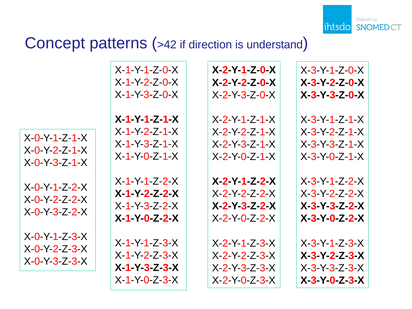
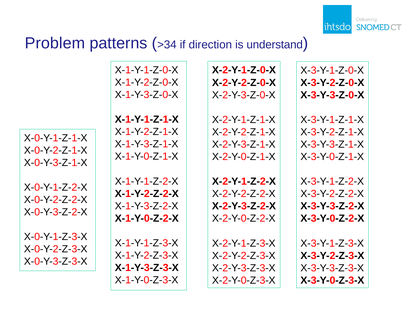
Concept: Concept -> Problem
>42: >42 -> >34
